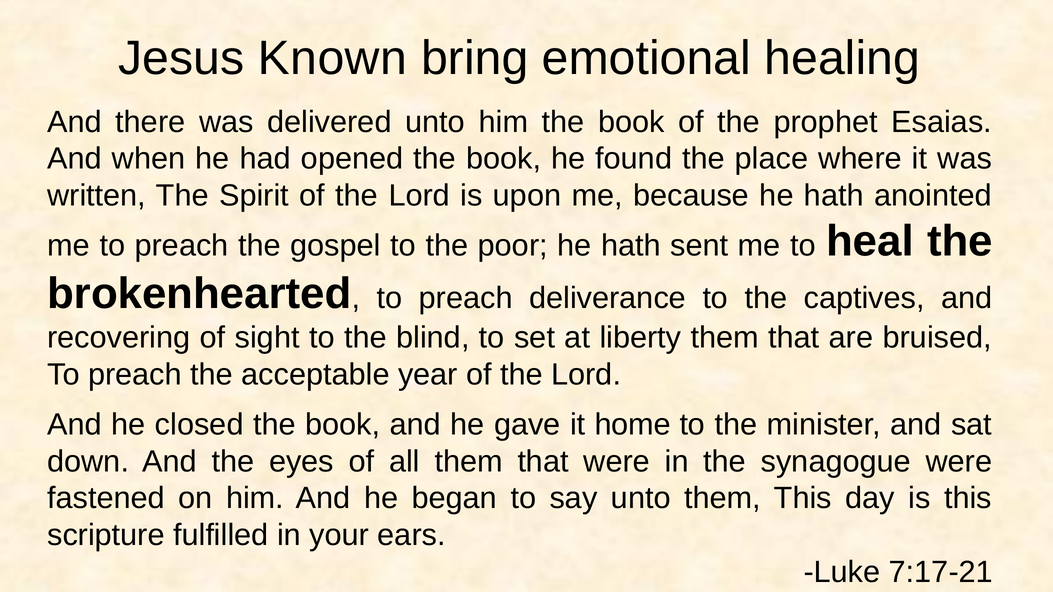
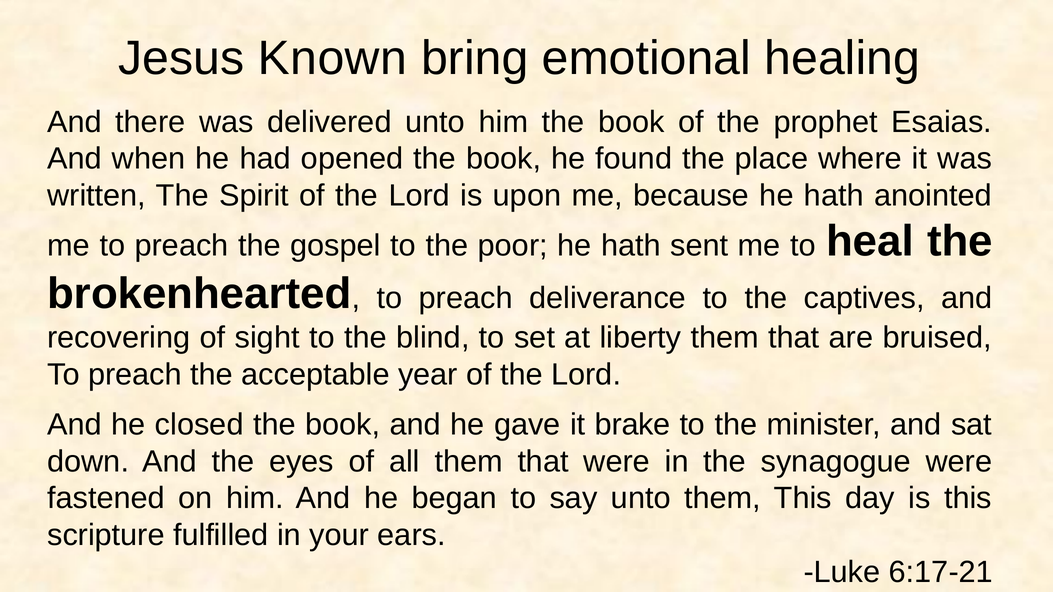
home: home -> brake
7:17-21: 7:17-21 -> 6:17-21
